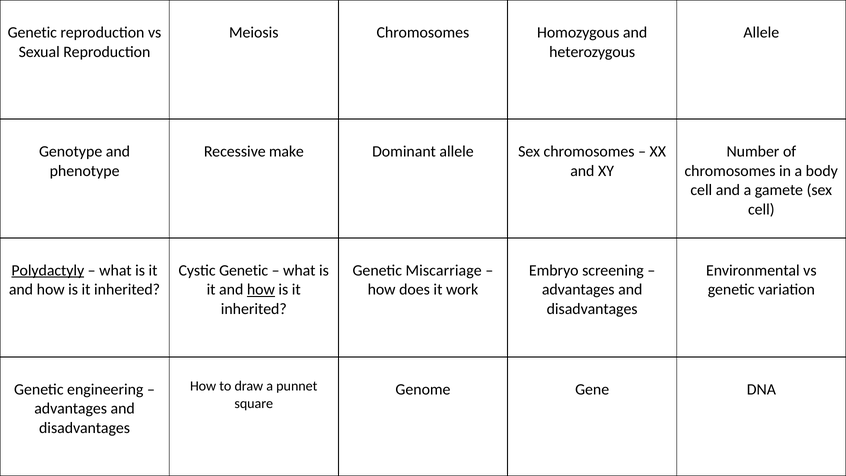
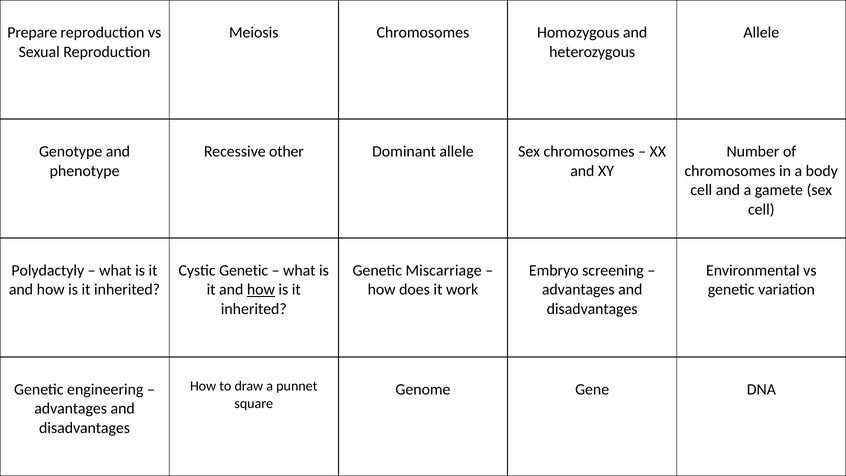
Genetic at (32, 32): Genetic -> Prepare
make: make -> other
Polydactyly underline: present -> none
